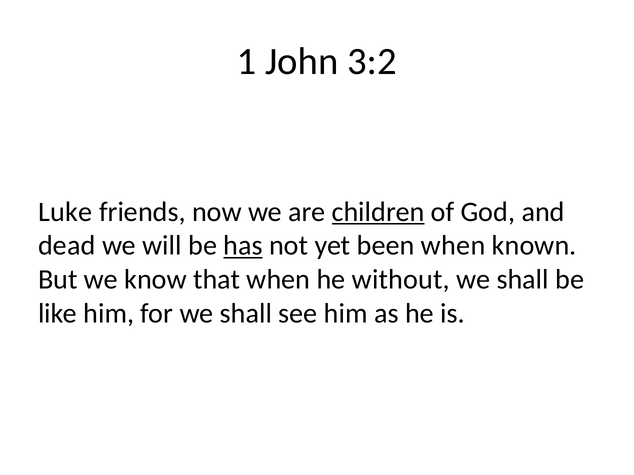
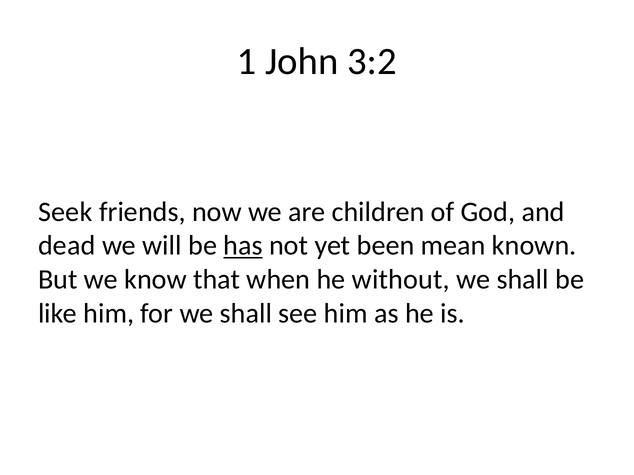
Luke: Luke -> Seek
children underline: present -> none
been when: when -> mean
